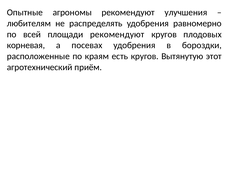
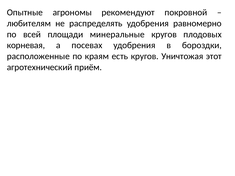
улучшения: улучшения -> покровной
площади рекомендуют: рекомендуют -> минеральные
Вытянутую: Вытянутую -> Уничтожая
